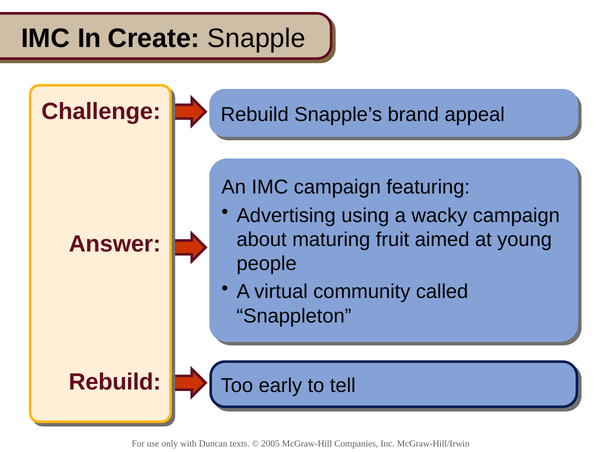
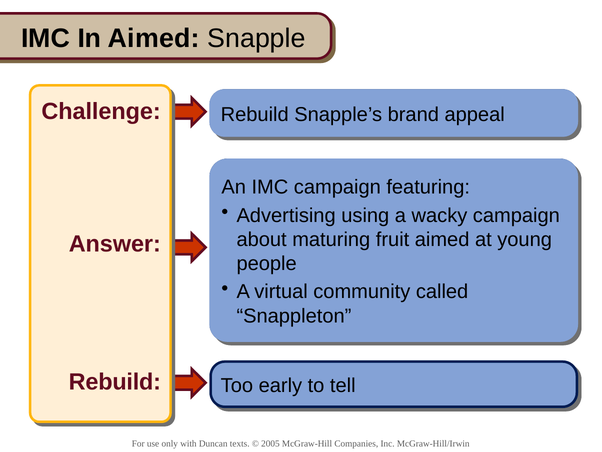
In Create: Create -> Aimed
